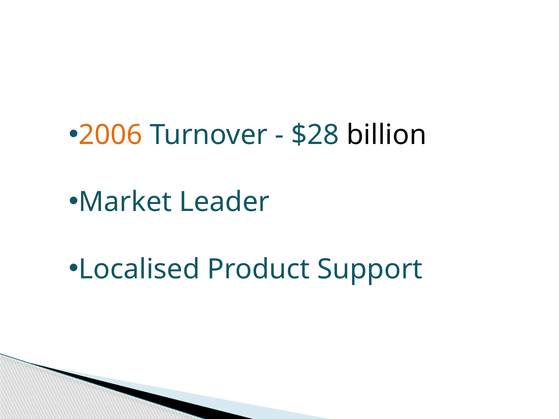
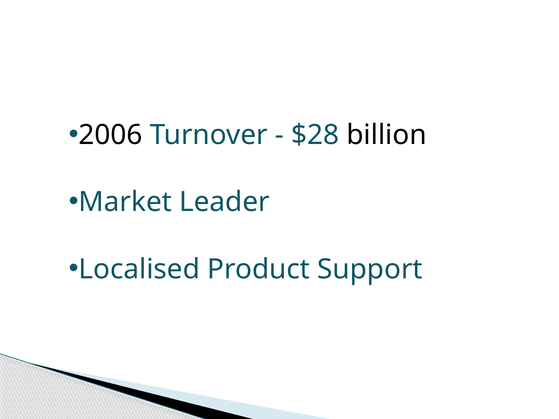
2006 colour: orange -> black
